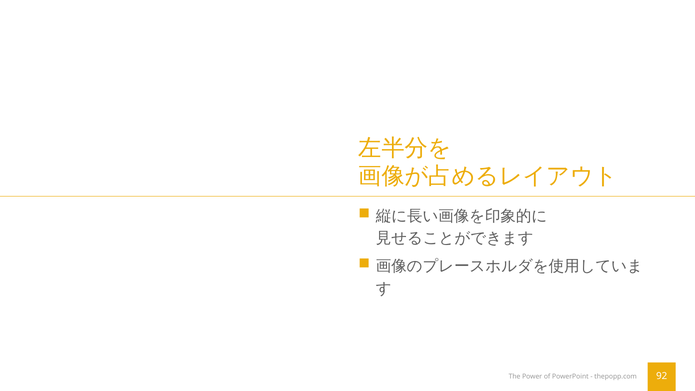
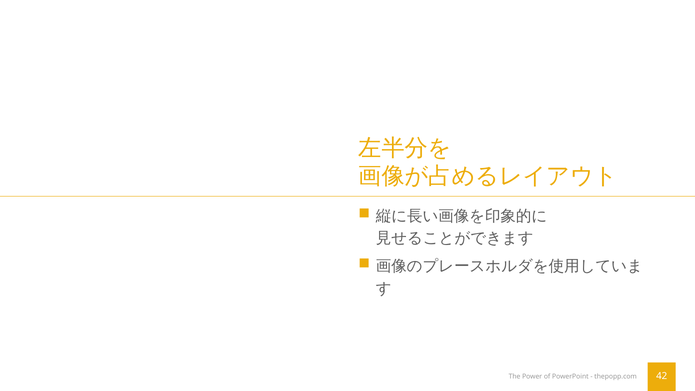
92: 92 -> 42
